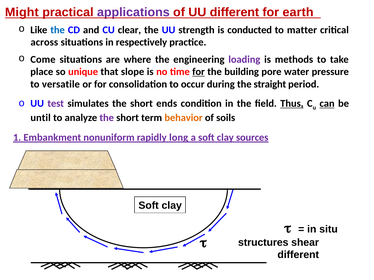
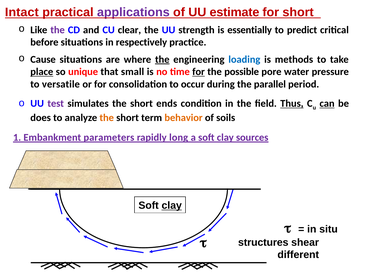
Might: Might -> Intact
UU different: different -> estimate
for earth: earth -> short
the at (58, 30) colour: blue -> purple
conducted: conducted -> essentially
matter: matter -> predict
across: across -> before
Come: Come -> Cause
the at (162, 59) underline: none -> present
loading colour: purple -> blue
place underline: none -> present
slope: slope -> small
building: building -> possible
straight: straight -> parallel
until: until -> does
the at (107, 118) colour: purple -> orange
nonuniform: nonuniform -> parameters
clay at (172, 206) underline: none -> present
